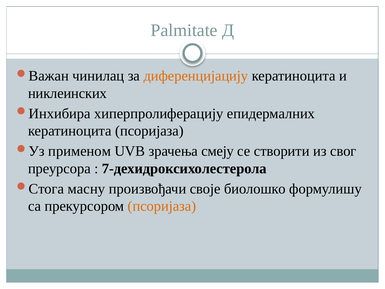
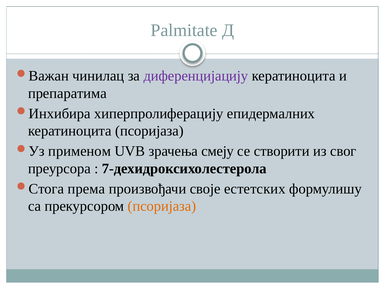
диференцијацију colour: orange -> purple
никлеинских: никлеинских -> препаратима
масну: масну -> према
биолошко: биолошко -> естетских
